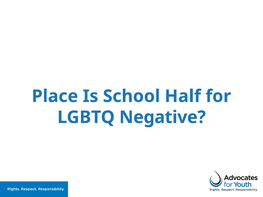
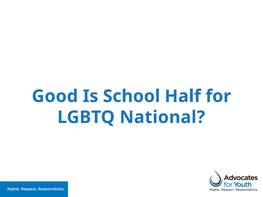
Place: Place -> Good
Negative: Negative -> National
